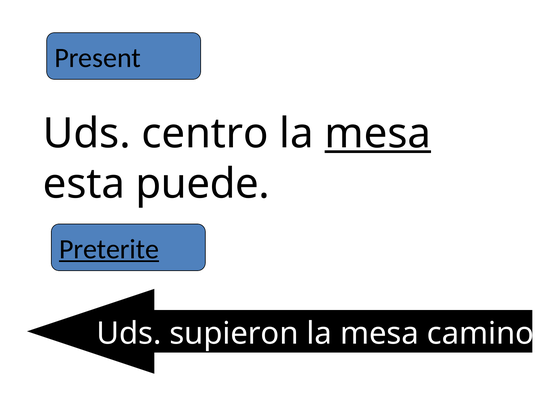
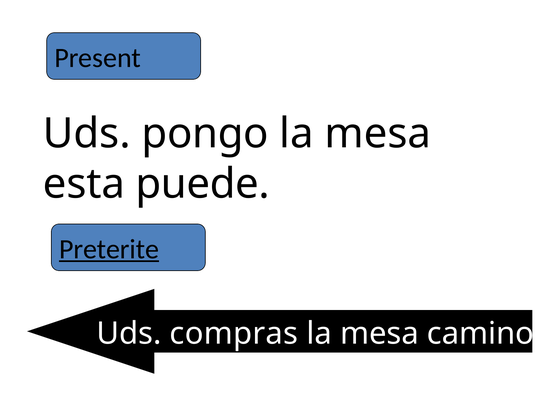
centro: centro -> pongo
mesa at (378, 134) underline: present -> none
supieron: supieron -> compras
